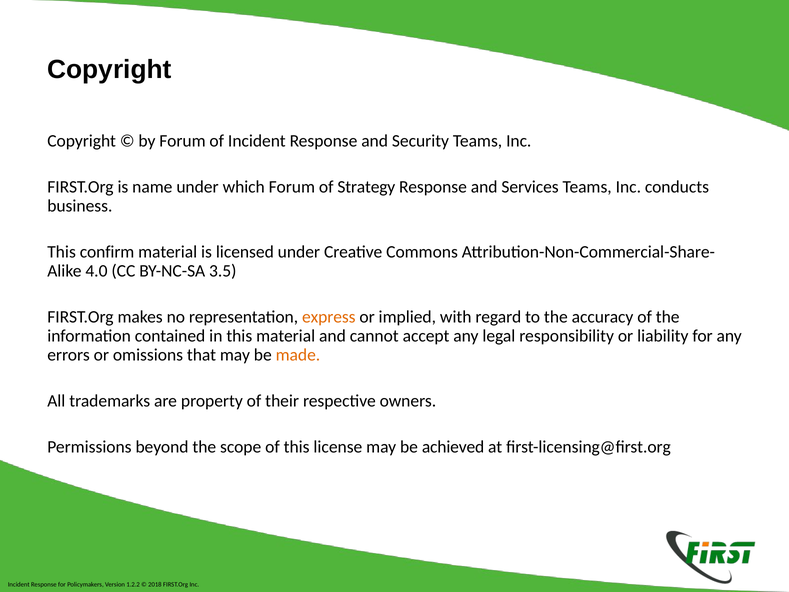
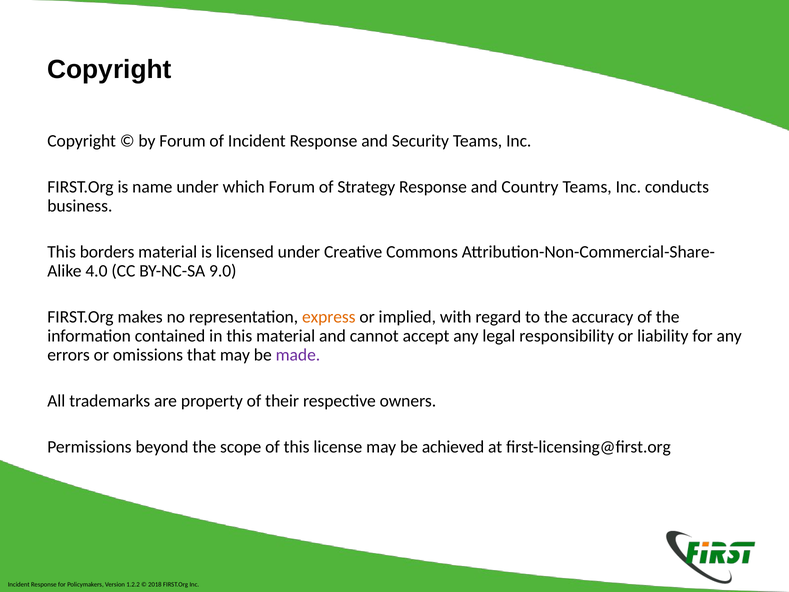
Services: Services -> Country
confirm: confirm -> borders
3.5: 3.5 -> 9.0
made colour: orange -> purple
